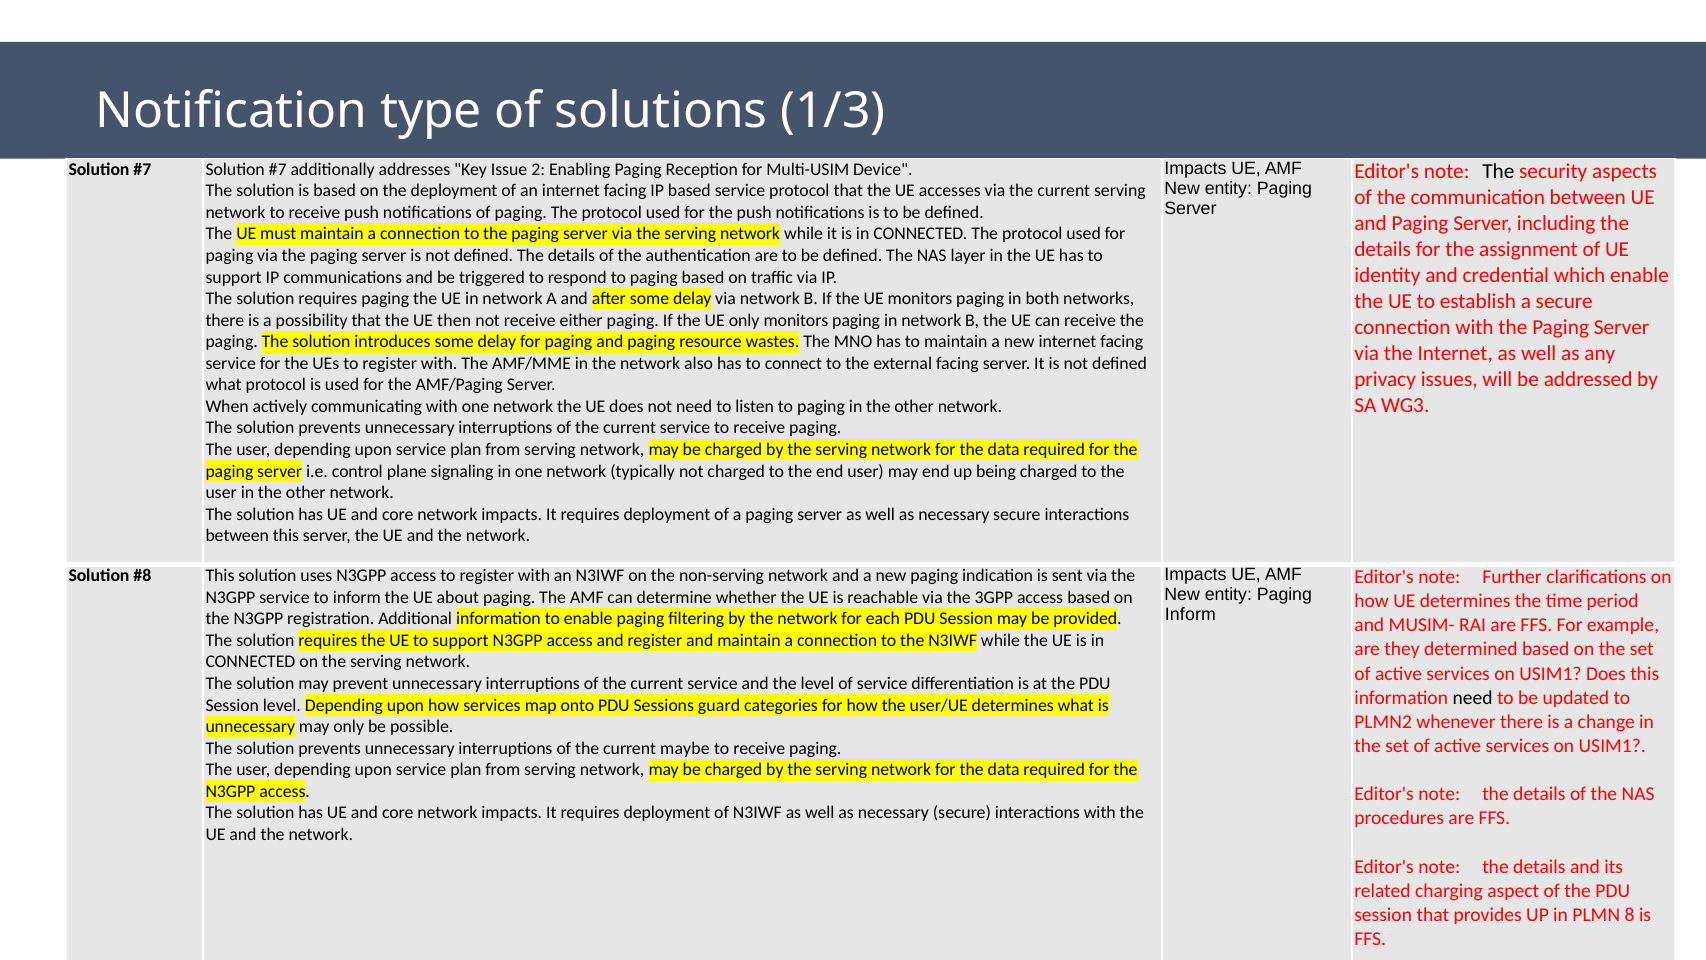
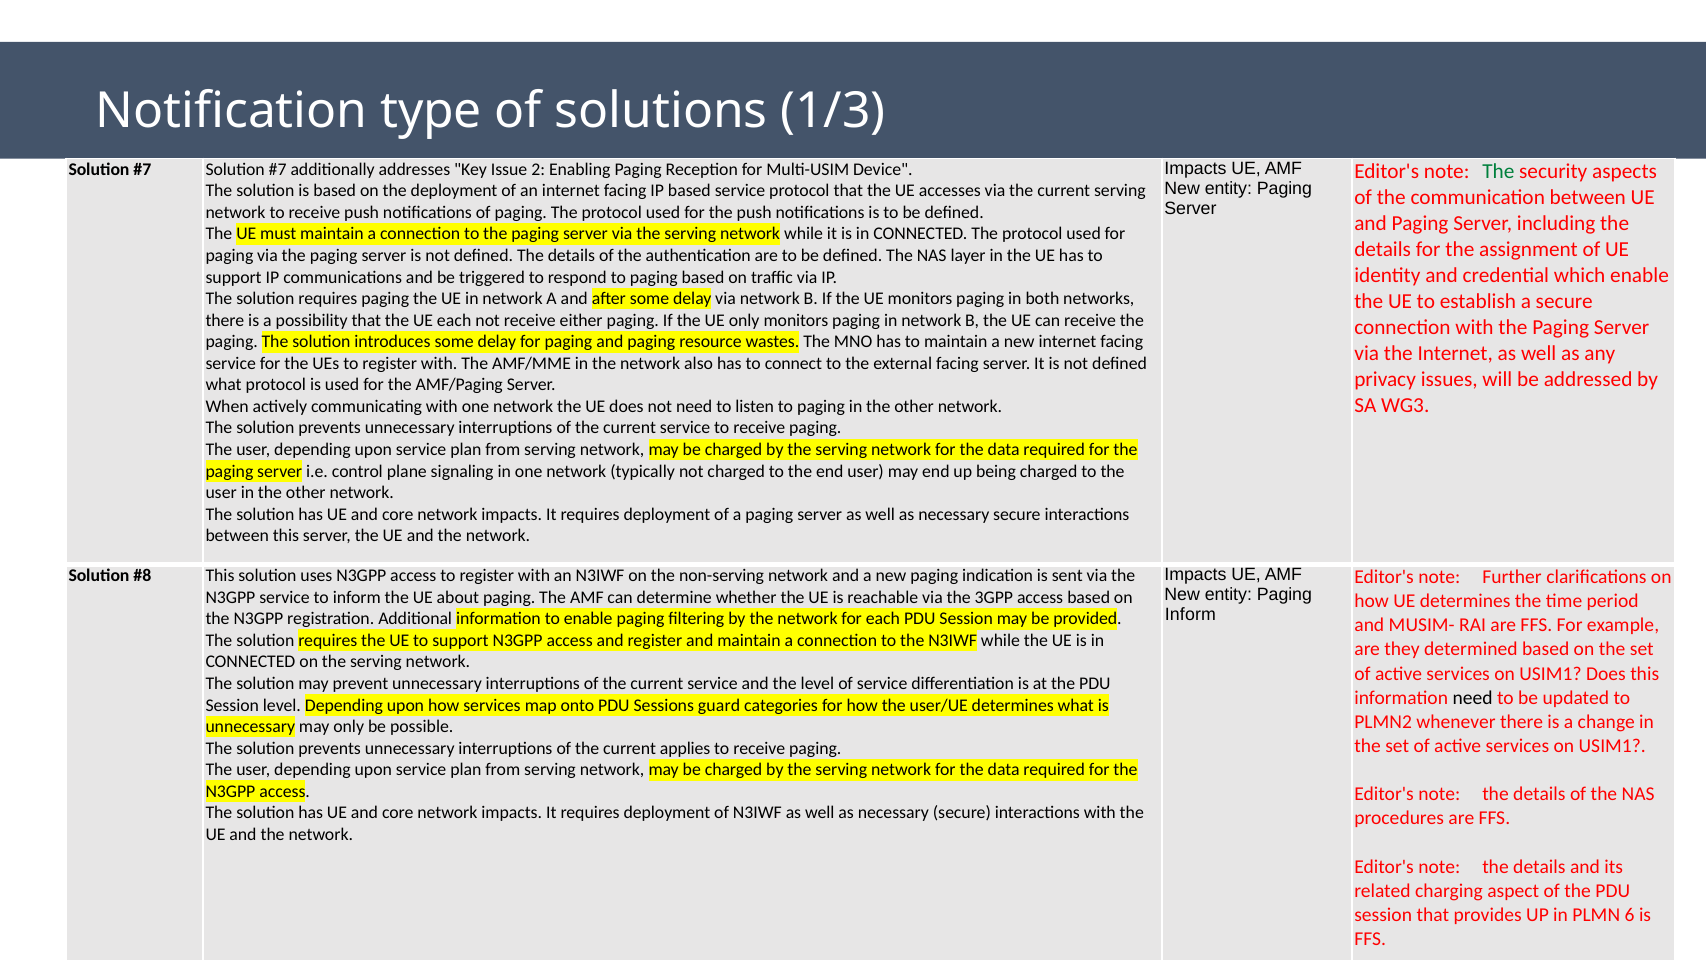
The at (1498, 171) colour: black -> green
UE then: then -> each
maybe: maybe -> applies
8: 8 -> 6
